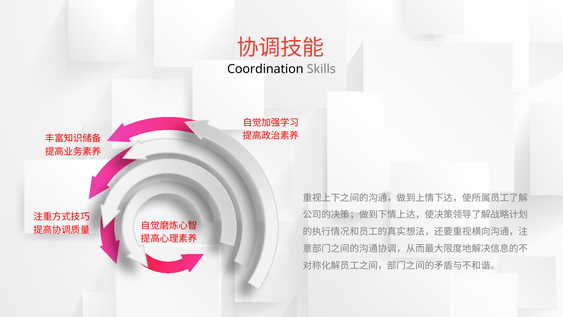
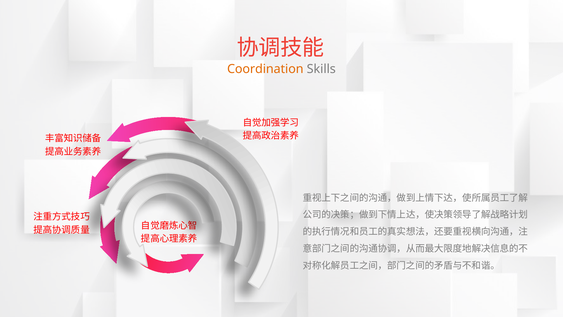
Coordination colour: black -> orange
